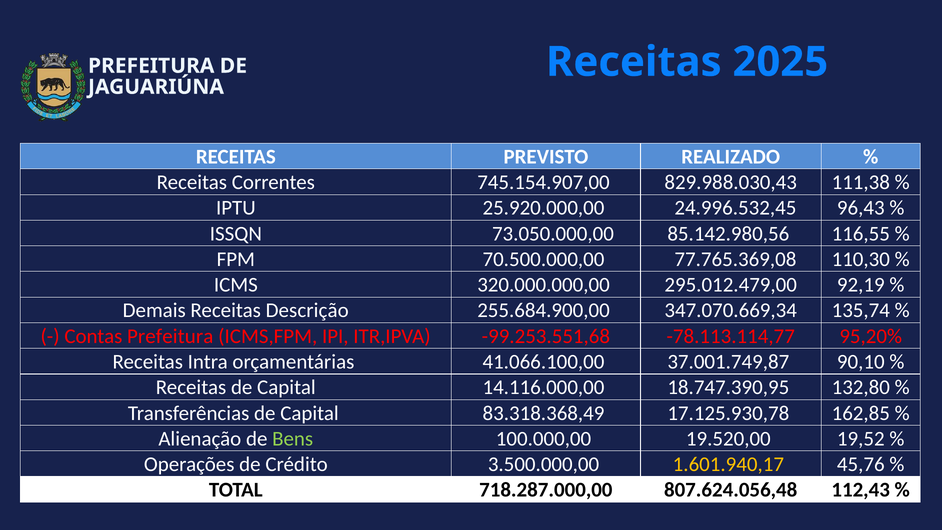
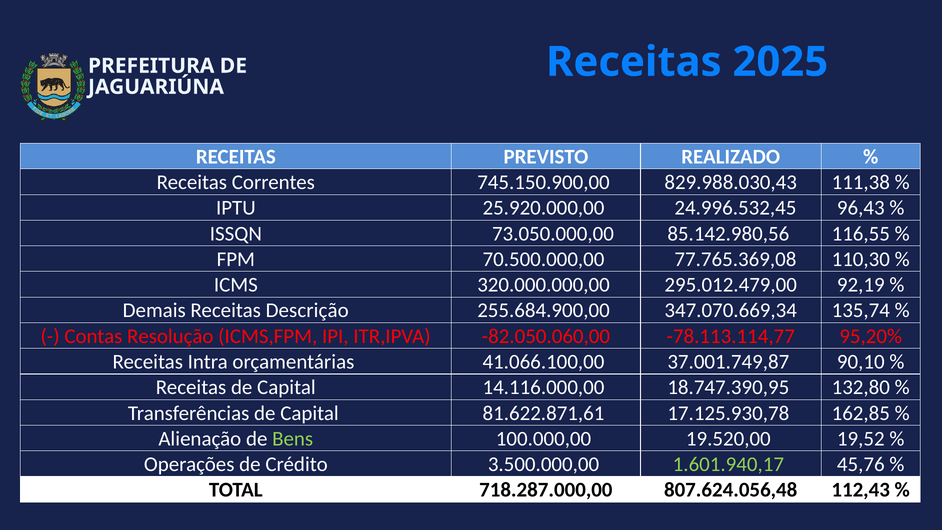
745.154.907,00: 745.154.907,00 -> 745.150.900,00
Contas Prefeitura: Prefeitura -> Resolução
-99.253.551,68: -99.253.551,68 -> -82.050.060,00
83.318.368,49: 83.318.368,49 -> 81.622.871,61
1.601.940,17 colour: yellow -> light green
